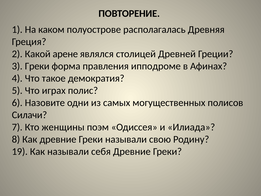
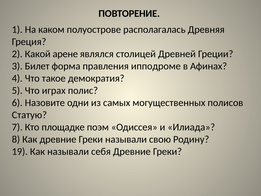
3 Греки: Греки -> Билет
Силачи: Силачи -> Статую
женщины: женщины -> площадке
